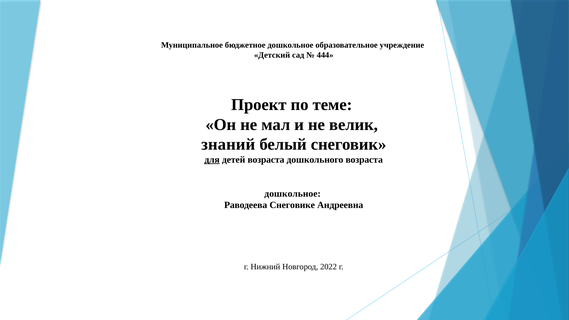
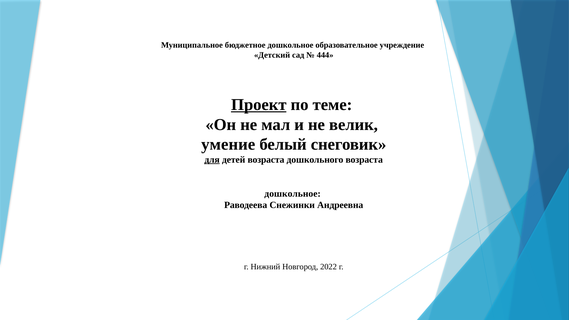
Проект underline: none -> present
знаний: знаний -> умение
Снеговике: Снеговике -> Снежинки
